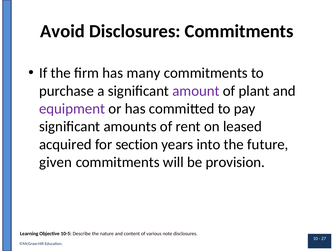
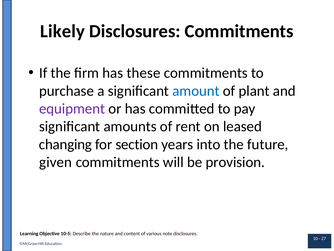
Avoid: Avoid -> Likely
many: many -> these
amount colour: purple -> blue
acquired: acquired -> changing
